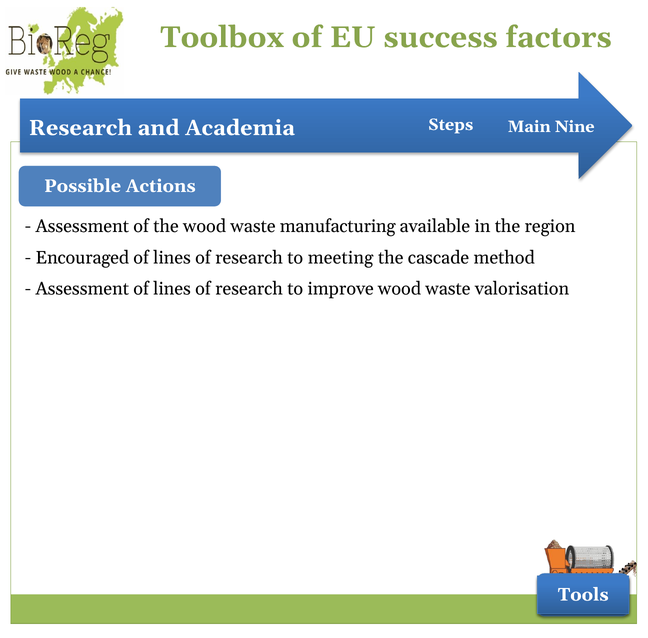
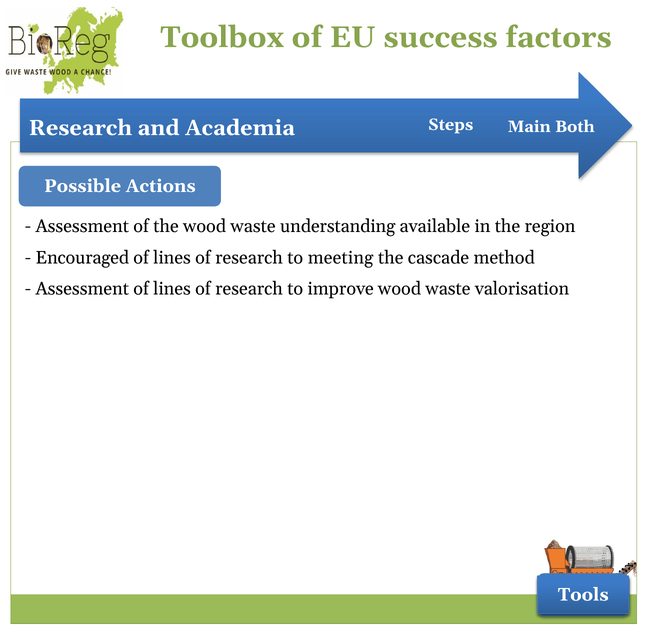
Nine: Nine -> Both
manufacturing: manufacturing -> understanding
